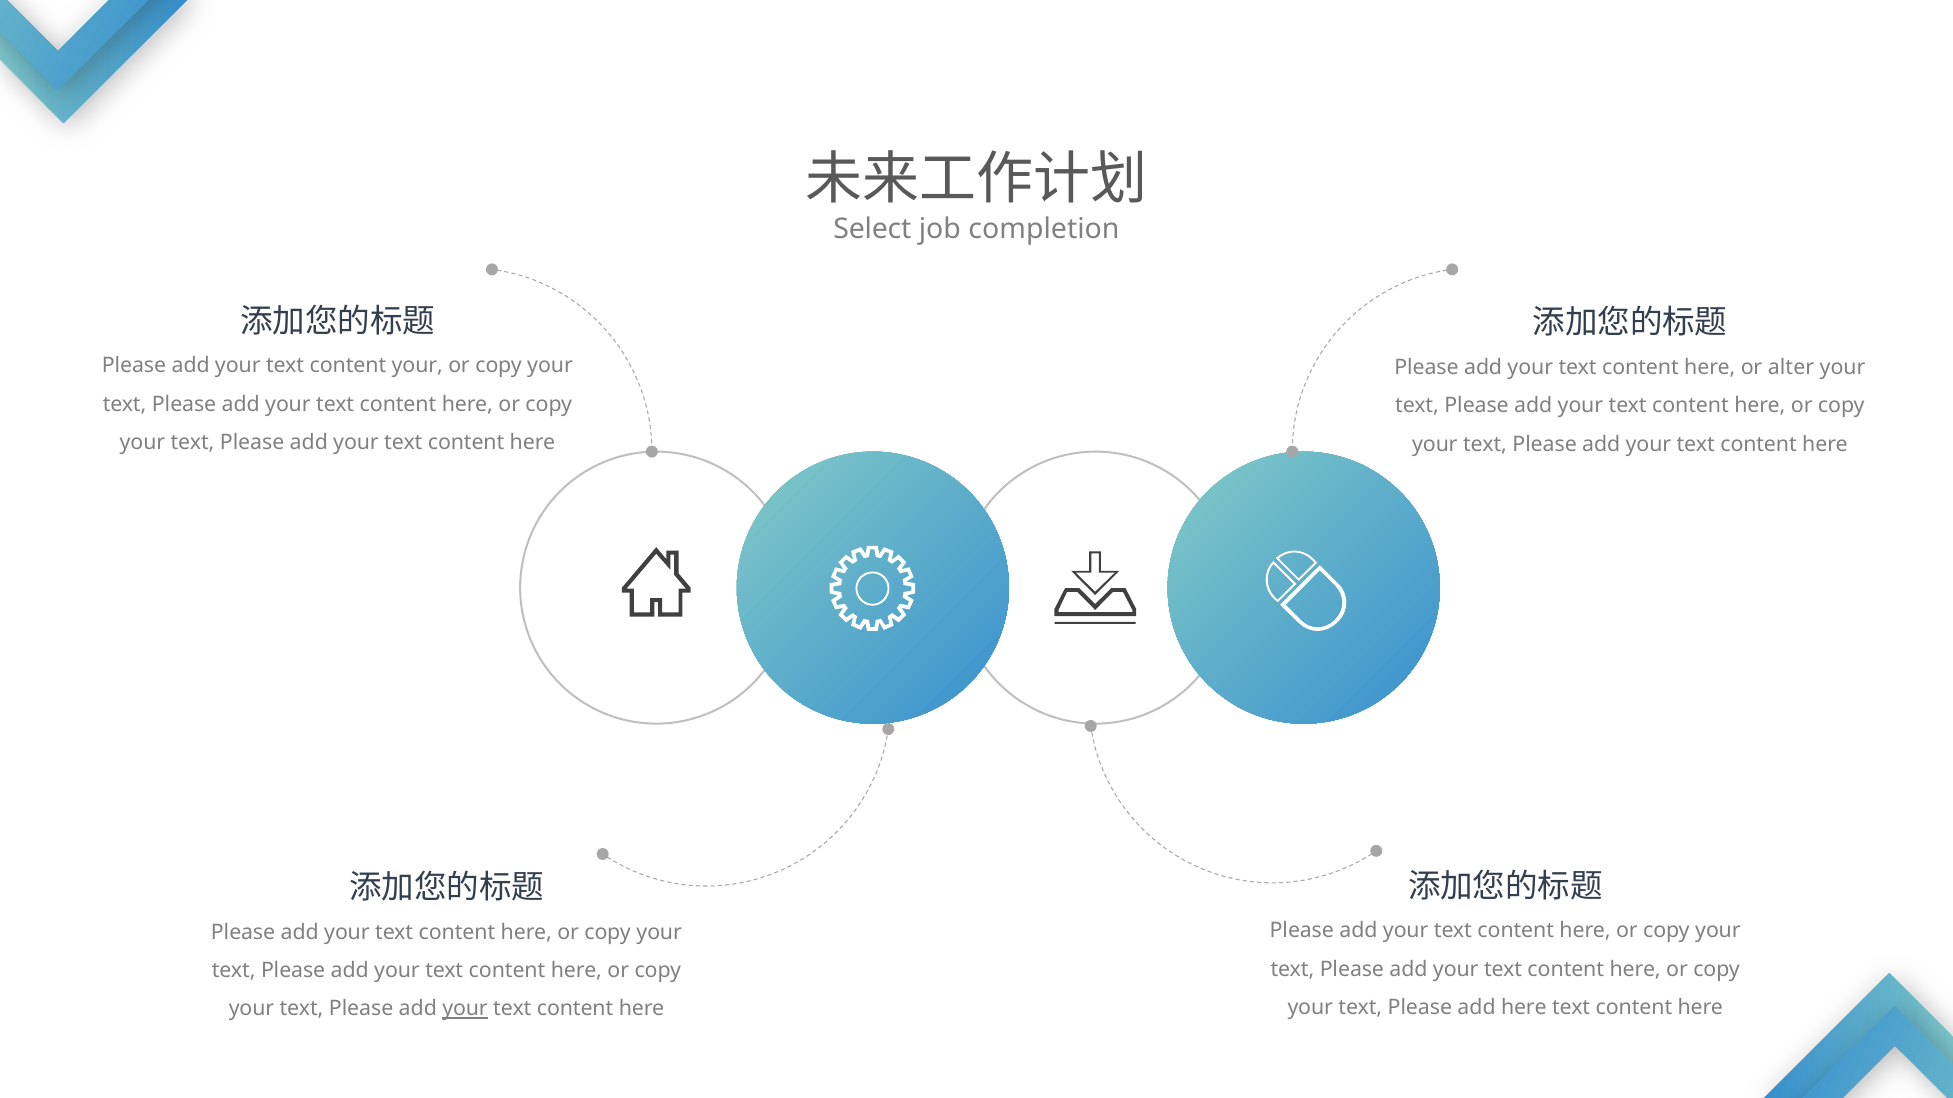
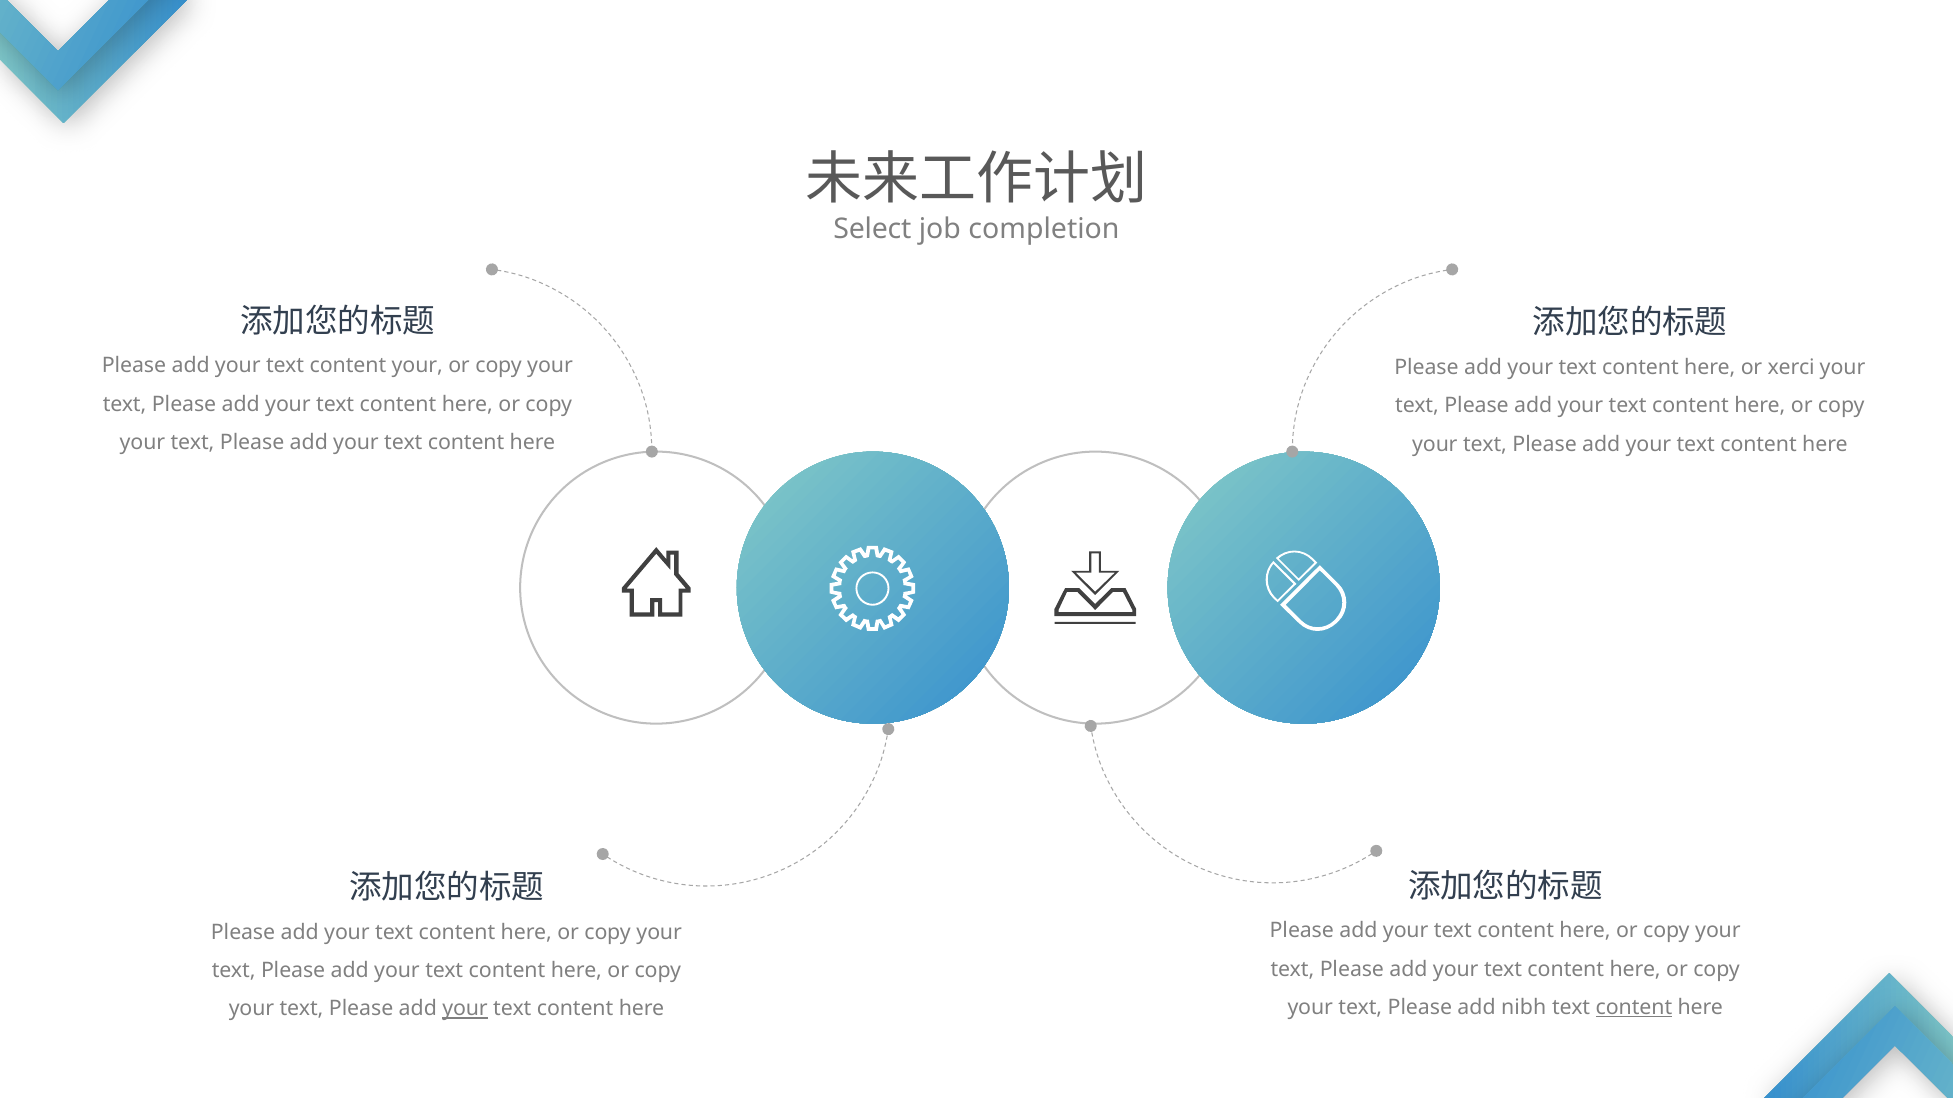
alter: alter -> xerci
add here: here -> nibh
content at (1634, 1008) underline: none -> present
